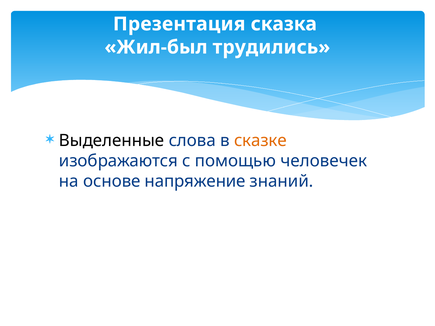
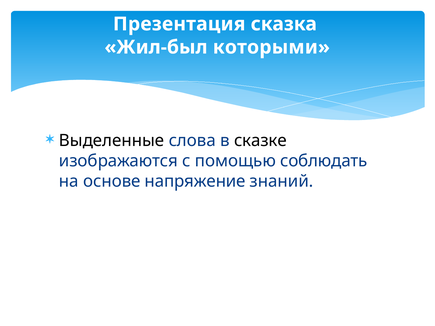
трудились: трудились -> которыми
сказке colour: orange -> black
человечек: человечек -> соблюдать
